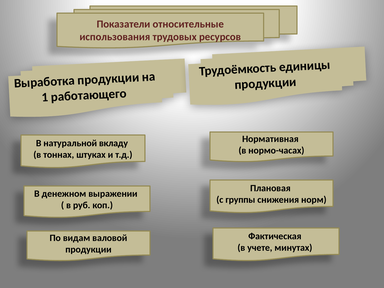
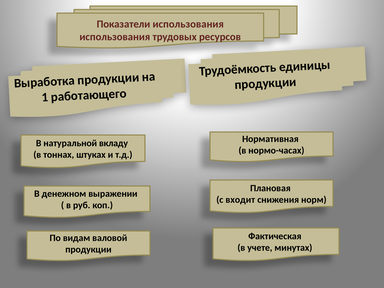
Показатели относительные: относительные -> использования
группы: группы -> входит
